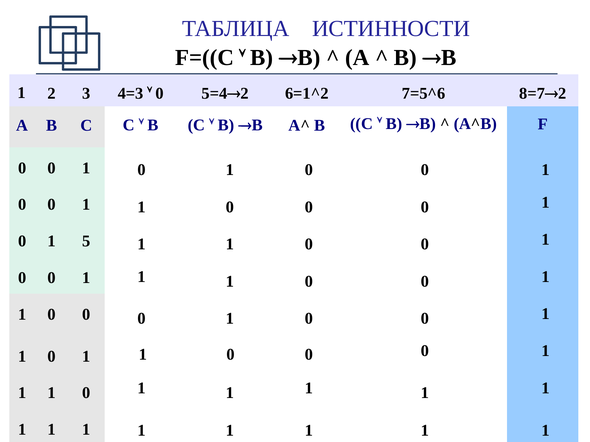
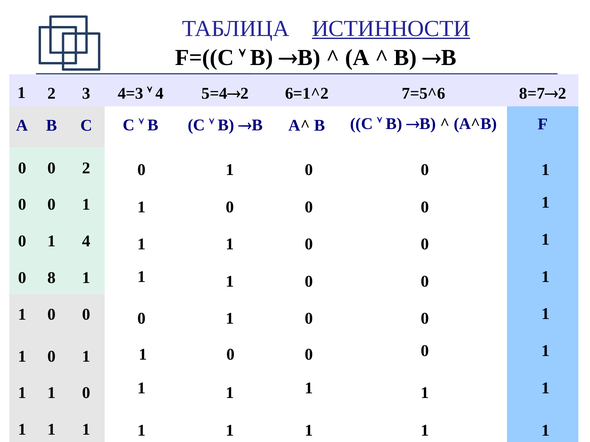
ИСТИННОСТИ underline: none -> present
0 at (160, 93): 0 -> 4
1 at (86, 168): 1 -> 2
1 5: 5 -> 4
0 at (51, 278): 0 -> 8
